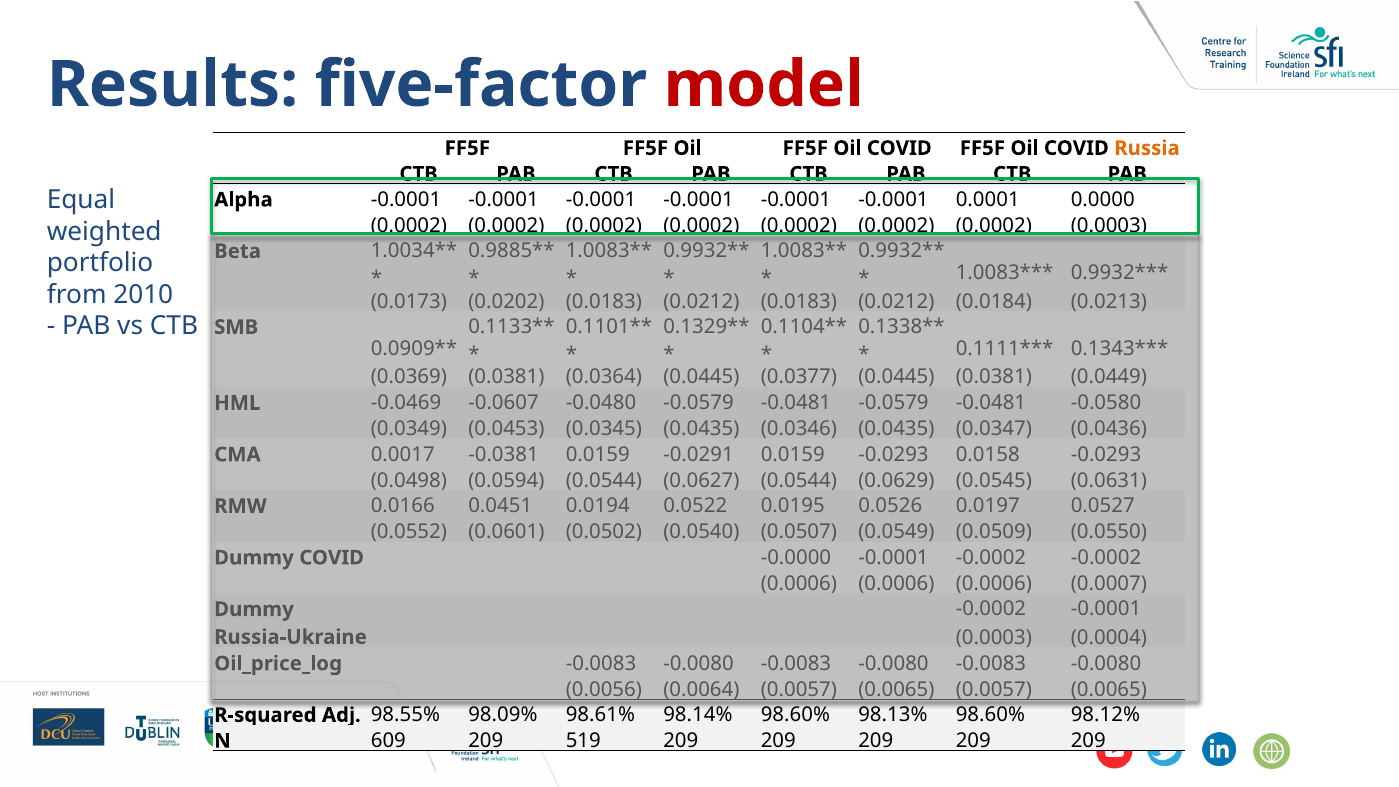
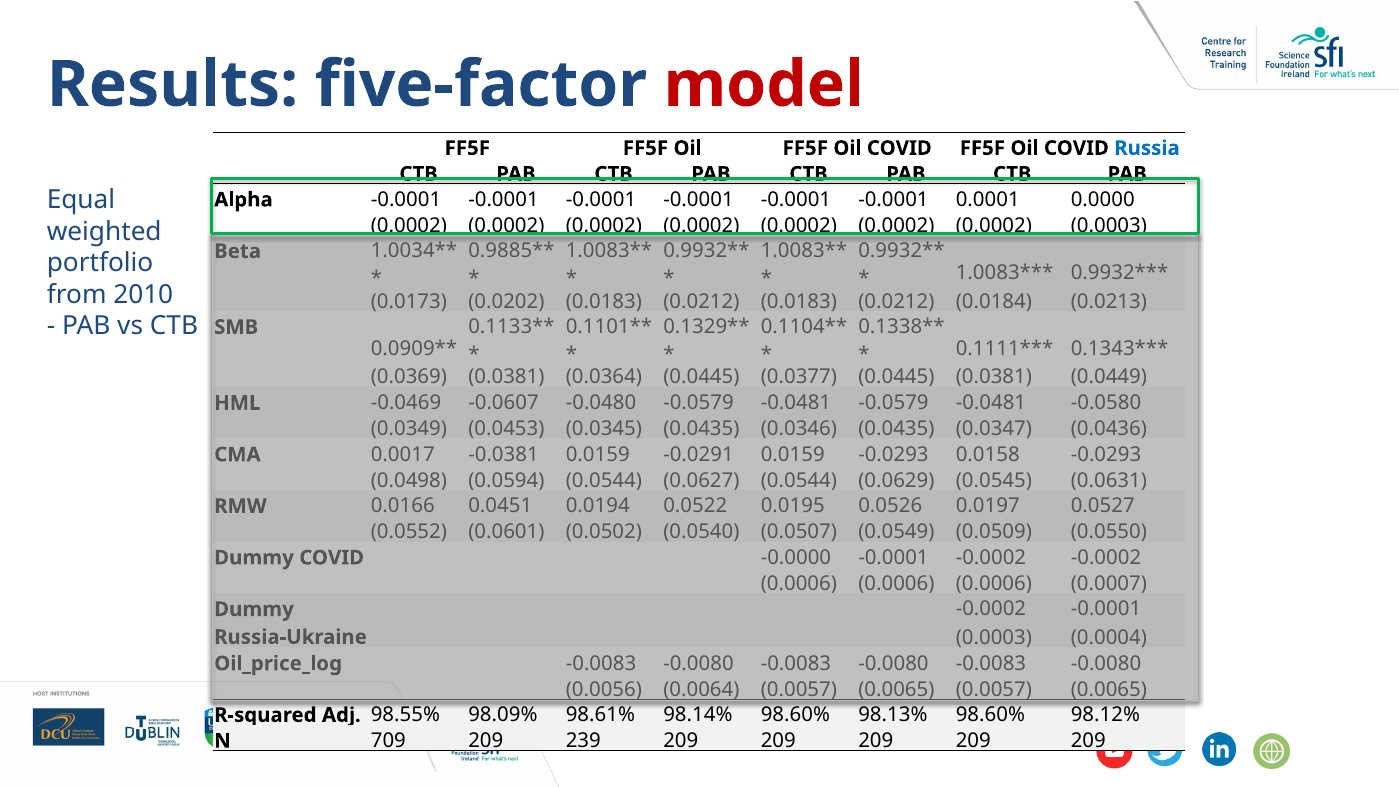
Russia colour: orange -> blue
609: 609 -> 709
519: 519 -> 239
